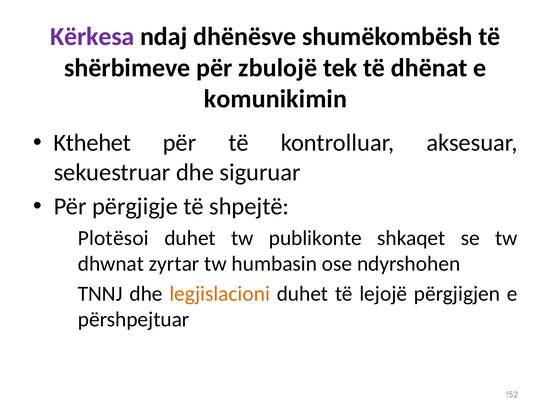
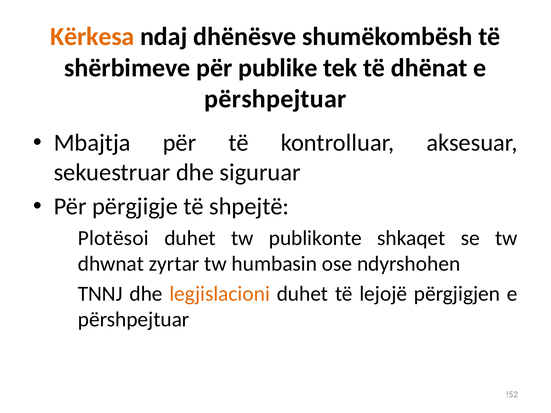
Kërkesa colour: purple -> orange
zbulojë: zbulojë -> publike
komunikimin at (275, 99): komunikimin -> përshpejtuar
Kthehet: Kthehet -> Mbajtja
